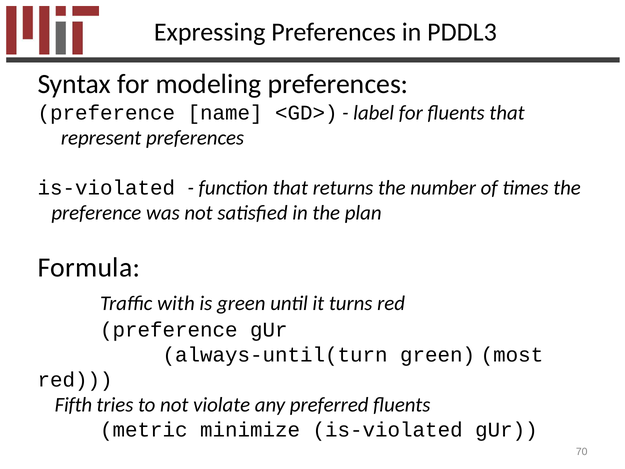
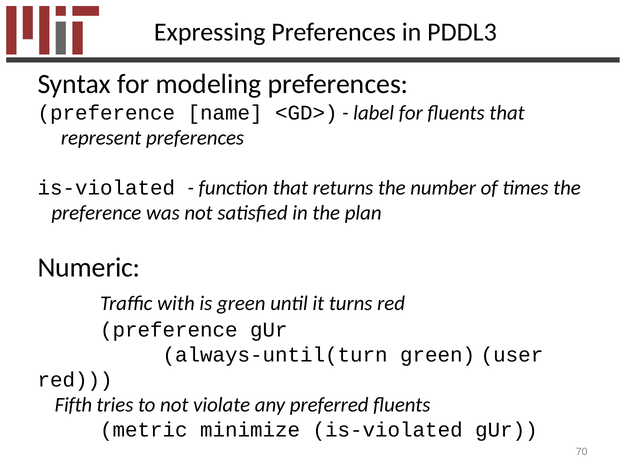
Formula: Formula -> Numeric
most: most -> user
